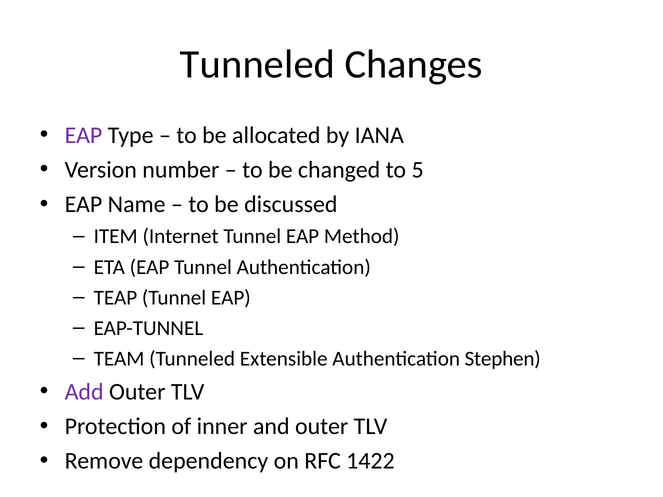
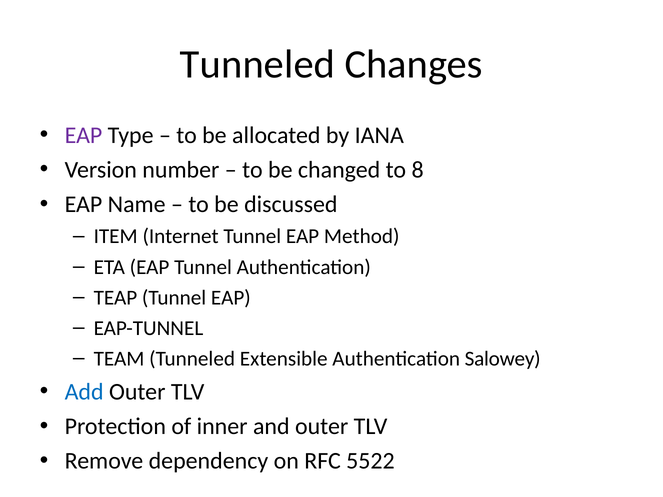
5: 5 -> 8
Stephen: Stephen -> Salowey
Add colour: purple -> blue
1422: 1422 -> 5522
